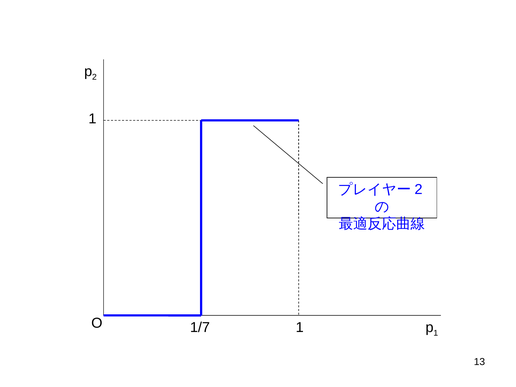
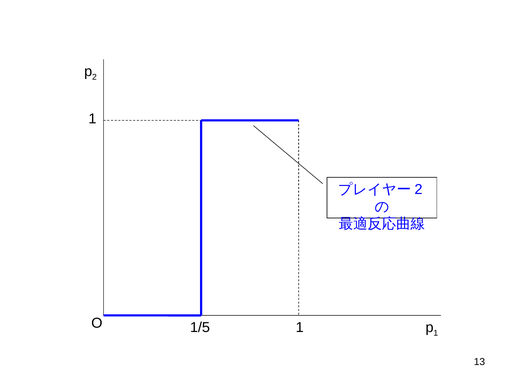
1/7: 1/7 -> 1/5
